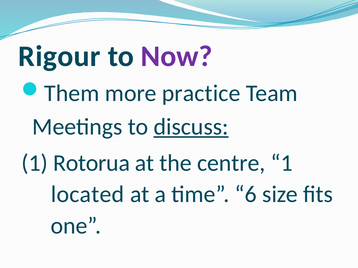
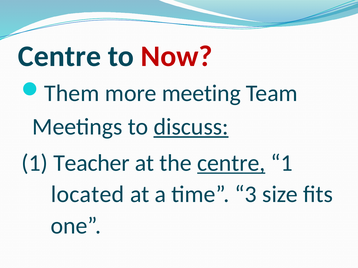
Rigour at (59, 56): Rigour -> Centre
Now colour: purple -> red
practice: practice -> meeting
Rotorua: Rotorua -> Teacher
centre at (231, 163) underline: none -> present
6: 6 -> 3
